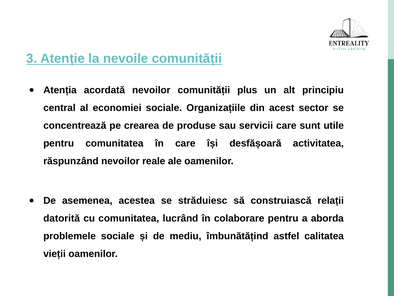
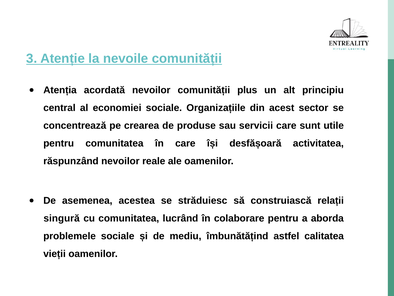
datorită: datorită -> singură
